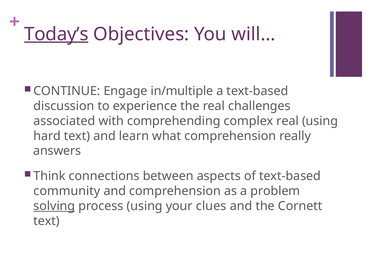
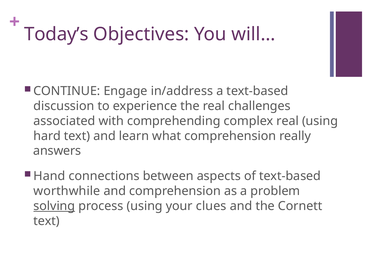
Today’s underline: present -> none
in/multiple: in/multiple -> in/address
Think: Think -> Hand
community: community -> worthwhile
